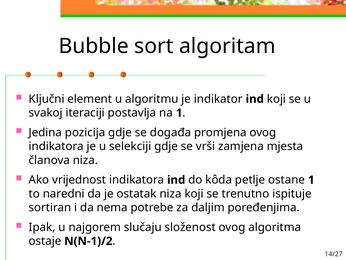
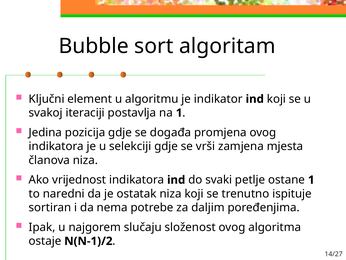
kôda: kôda -> svaki
